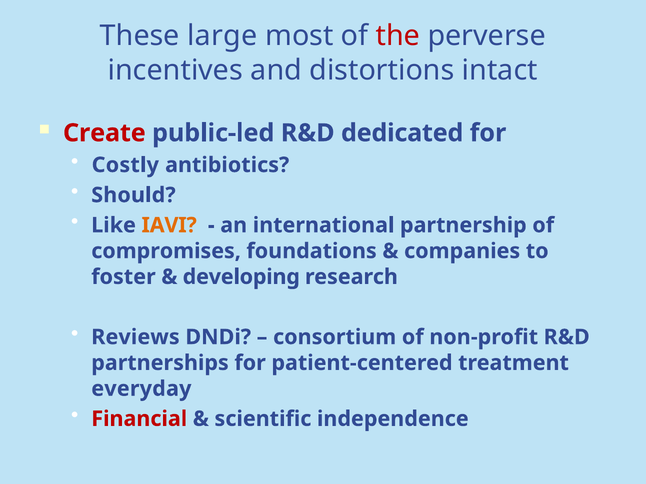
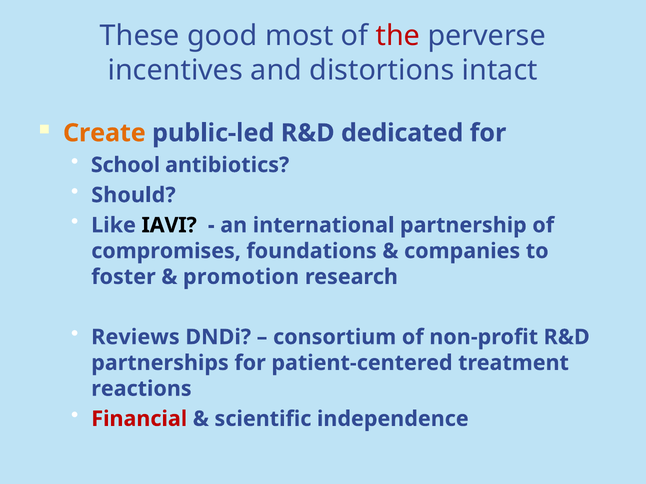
large: large -> good
Create colour: red -> orange
Costly: Costly -> School
IAVI colour: orange -> black
developing: developing -> promotion
everyday: everyday -> reactions
